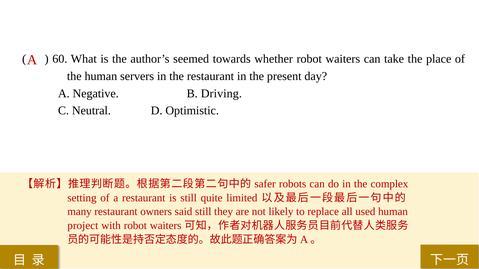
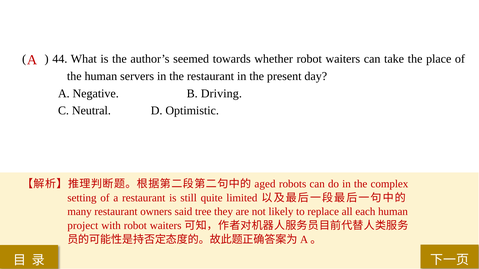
60: 60 -> 44
safer: safer -> aged
said still: still -> tree
used: used -> each
